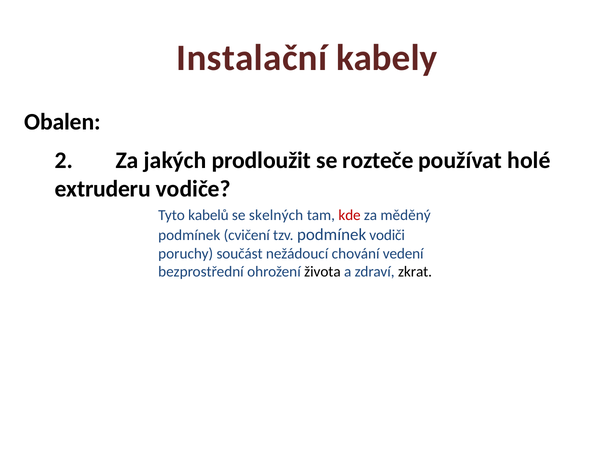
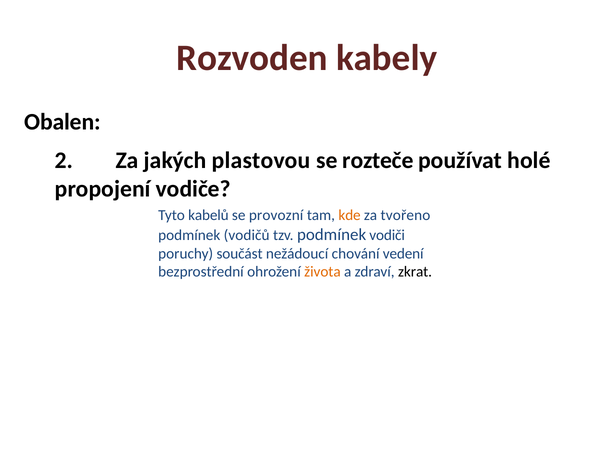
Instalační: Instalační -> Rozvoden
prodloužit: prodloužit -> plastovou
extruderu: extruderu -> propojení
skelných: skelných -> provozní
kde colour: red -> orange
měděný: měděný -> tvořeno
cvičení: cvičení -> vodičů
života colour: black -> orange
